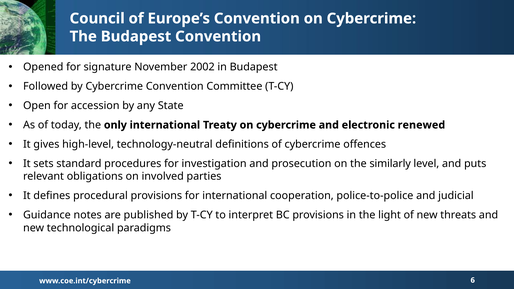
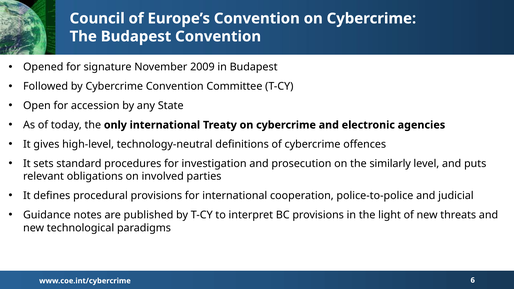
2002: 2002 -> 2009
renewed: renewed -> agencies
